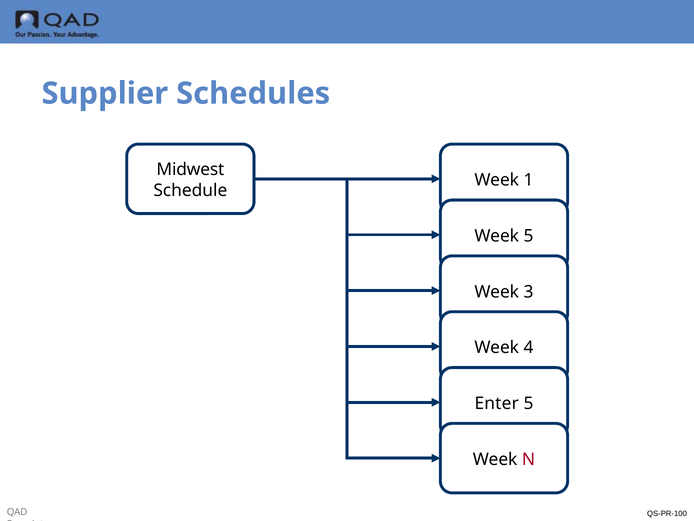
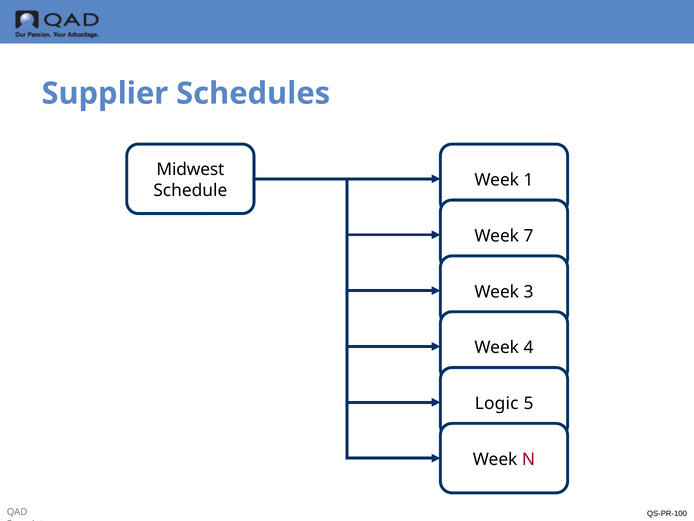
Week 5: 5 -> 7
Enter: Enter -> Logic
